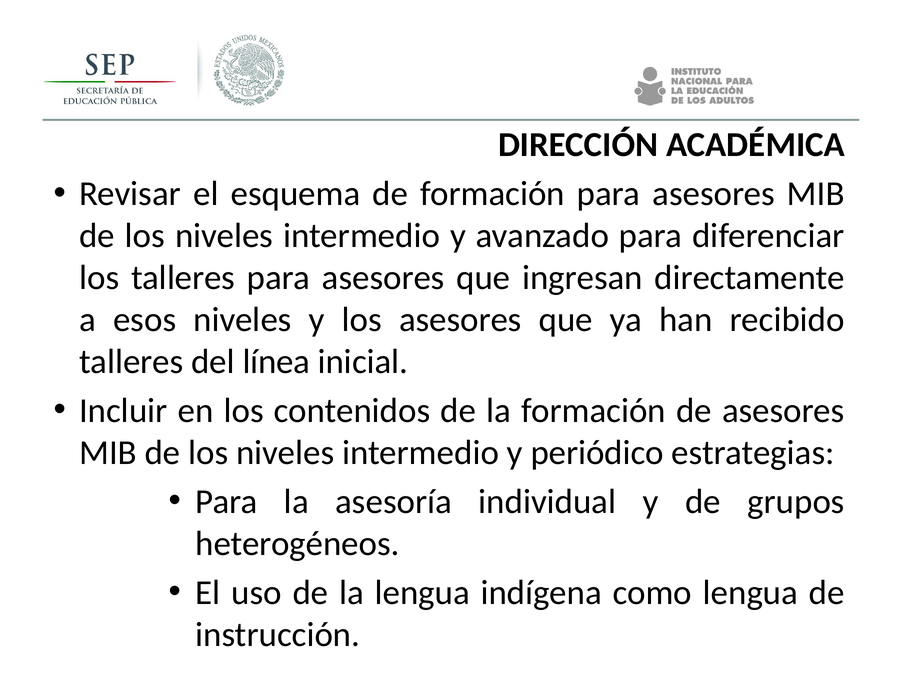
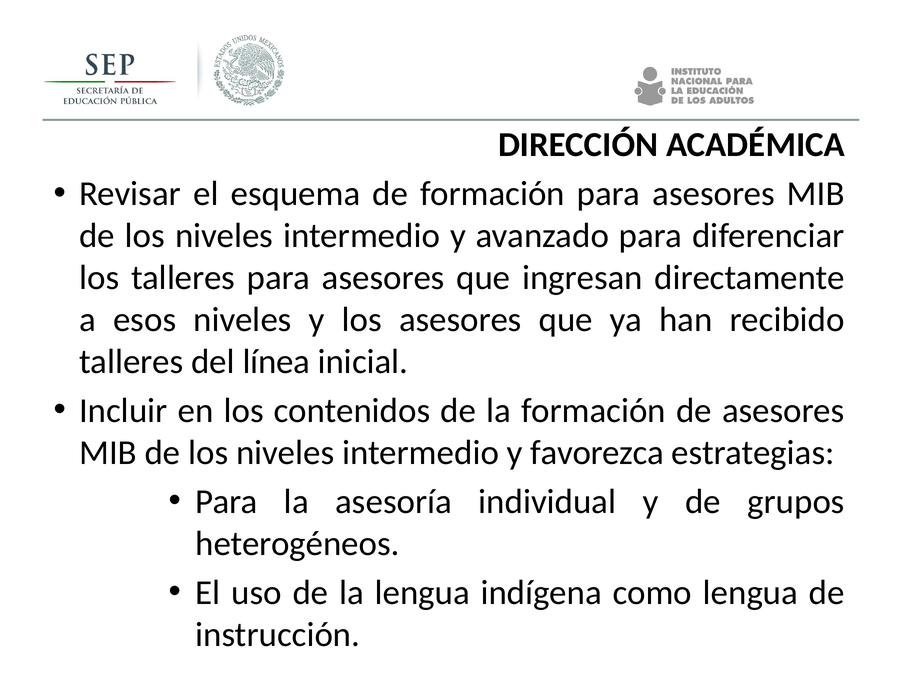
periódico: periódico -> favorezca
